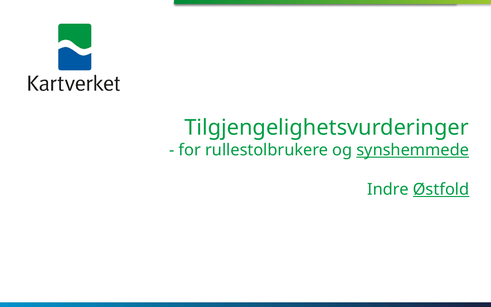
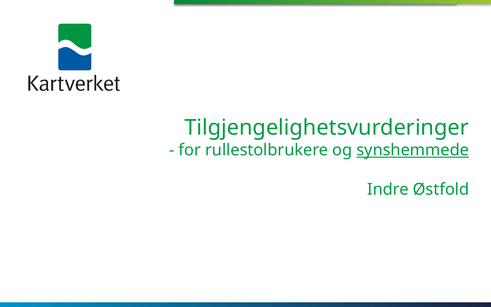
Østfold underline: present -> none
